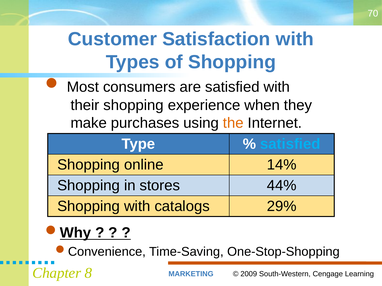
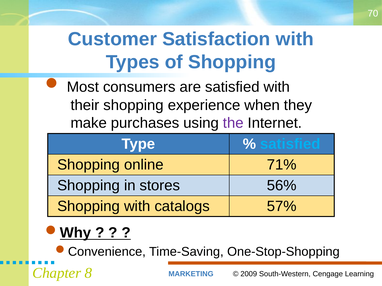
the colour: orange -> purple
14%: 14% -> 71%
44%: 44% -> 56%
29%: 29% -> 57%
